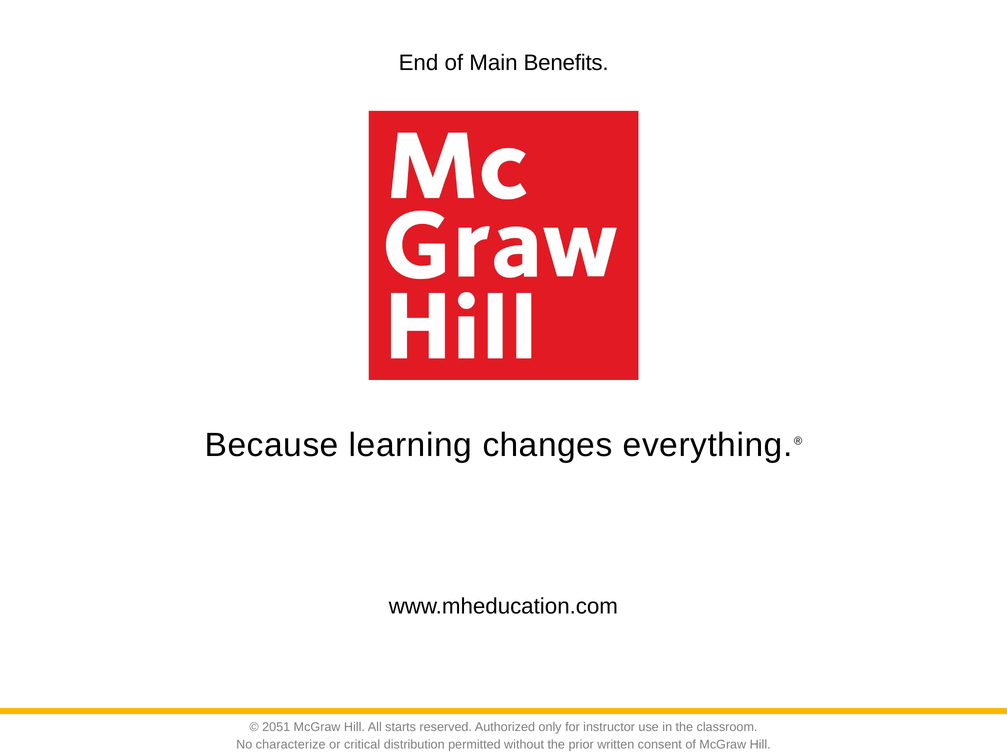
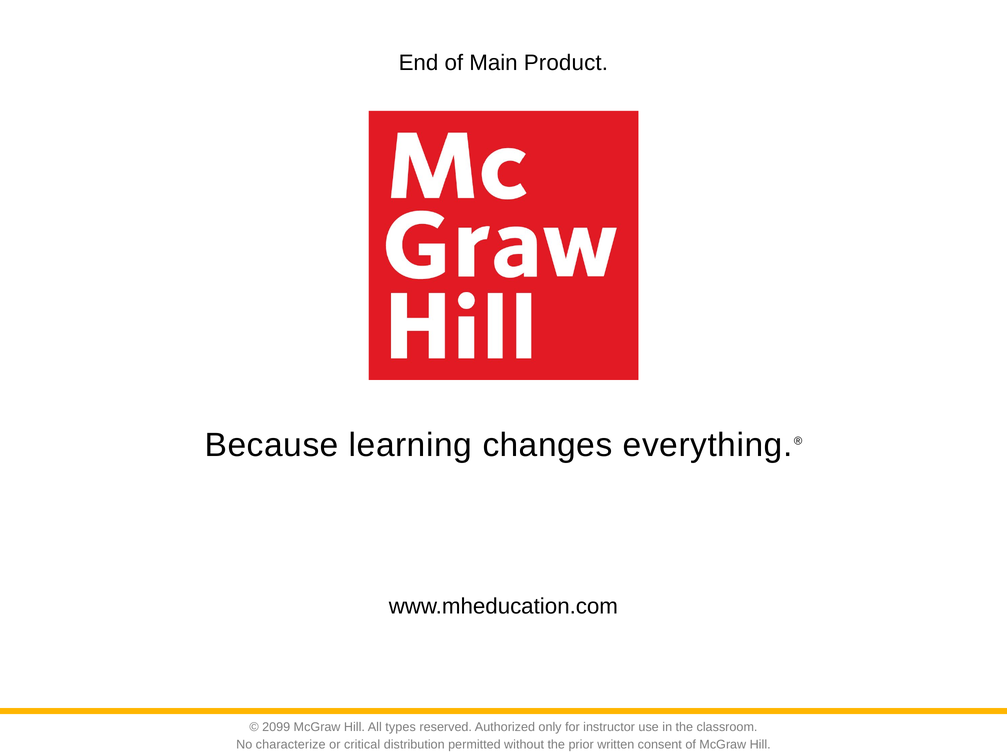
Benefits: Benefits -> Product
2051: 2051 -> 2099
starts: starts -> types
